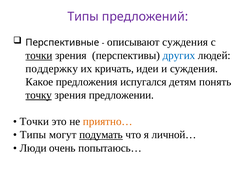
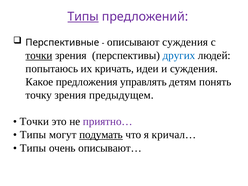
Типы at (83, 17) underline: none -> present
поддержку: поддержку -> попытаюсь
испугался: испугался -> управлять
точку underline: present -> none
предложении: предложении -> предыдущем
приятно… colour: orange -> purple
личной…: личной… -> кричал…
Люди at (33, 148): Люди -> Типы
попытаюсь…: попытаюсь… -> описывают…
